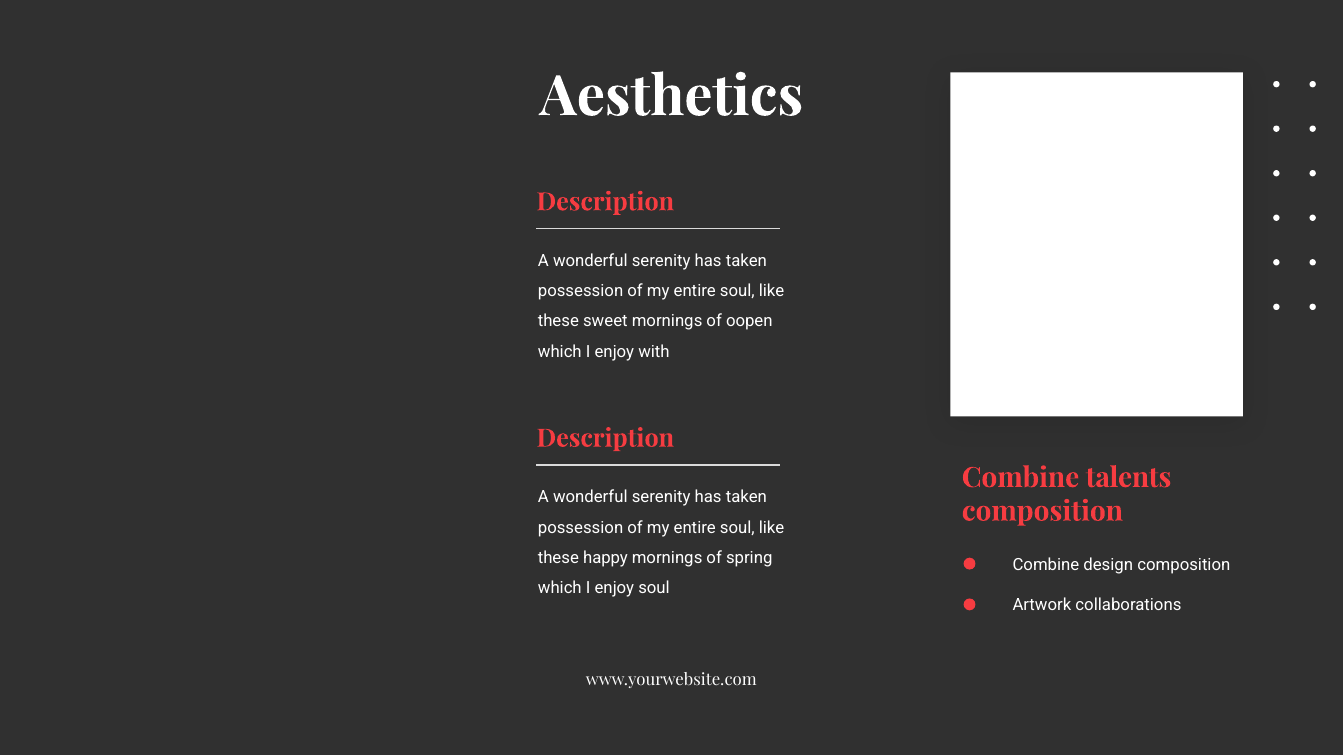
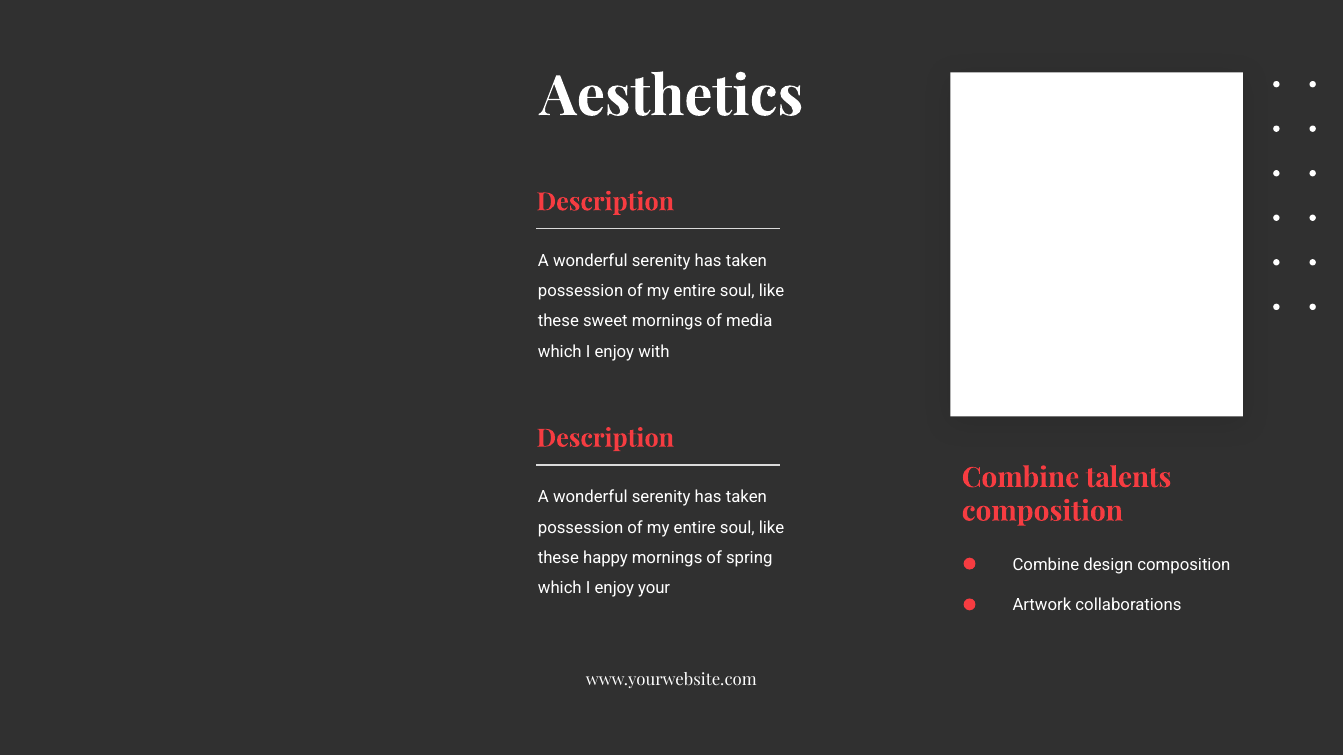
oopen: oopen -> media
enjoy soul: soul -> your
